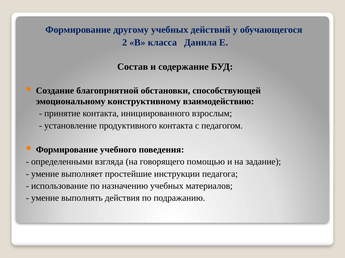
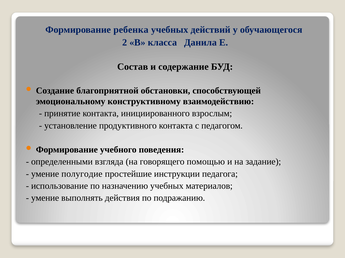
другому: другому -> ребенка
выполняет: выполняет -> полугодие
